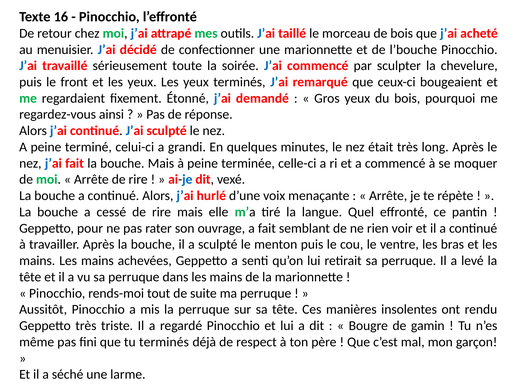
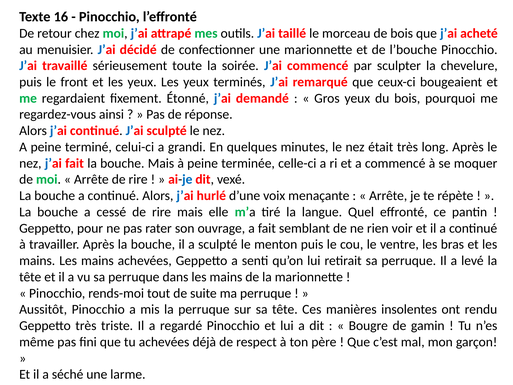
tu terminés: terminés -> achevées
